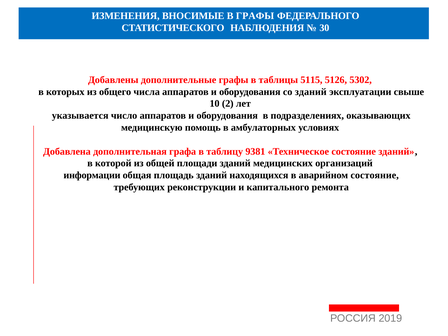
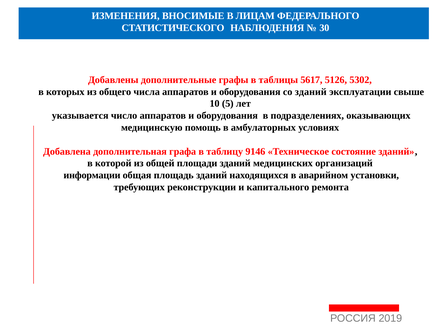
В ГРАФЫ: ГРАФЫ -> ЛИЦАМ
5115: 5115 -> 5617
2: 2 -> 5
9381: 9381 -> 9146
аварийном состояние: состояние -> установки
